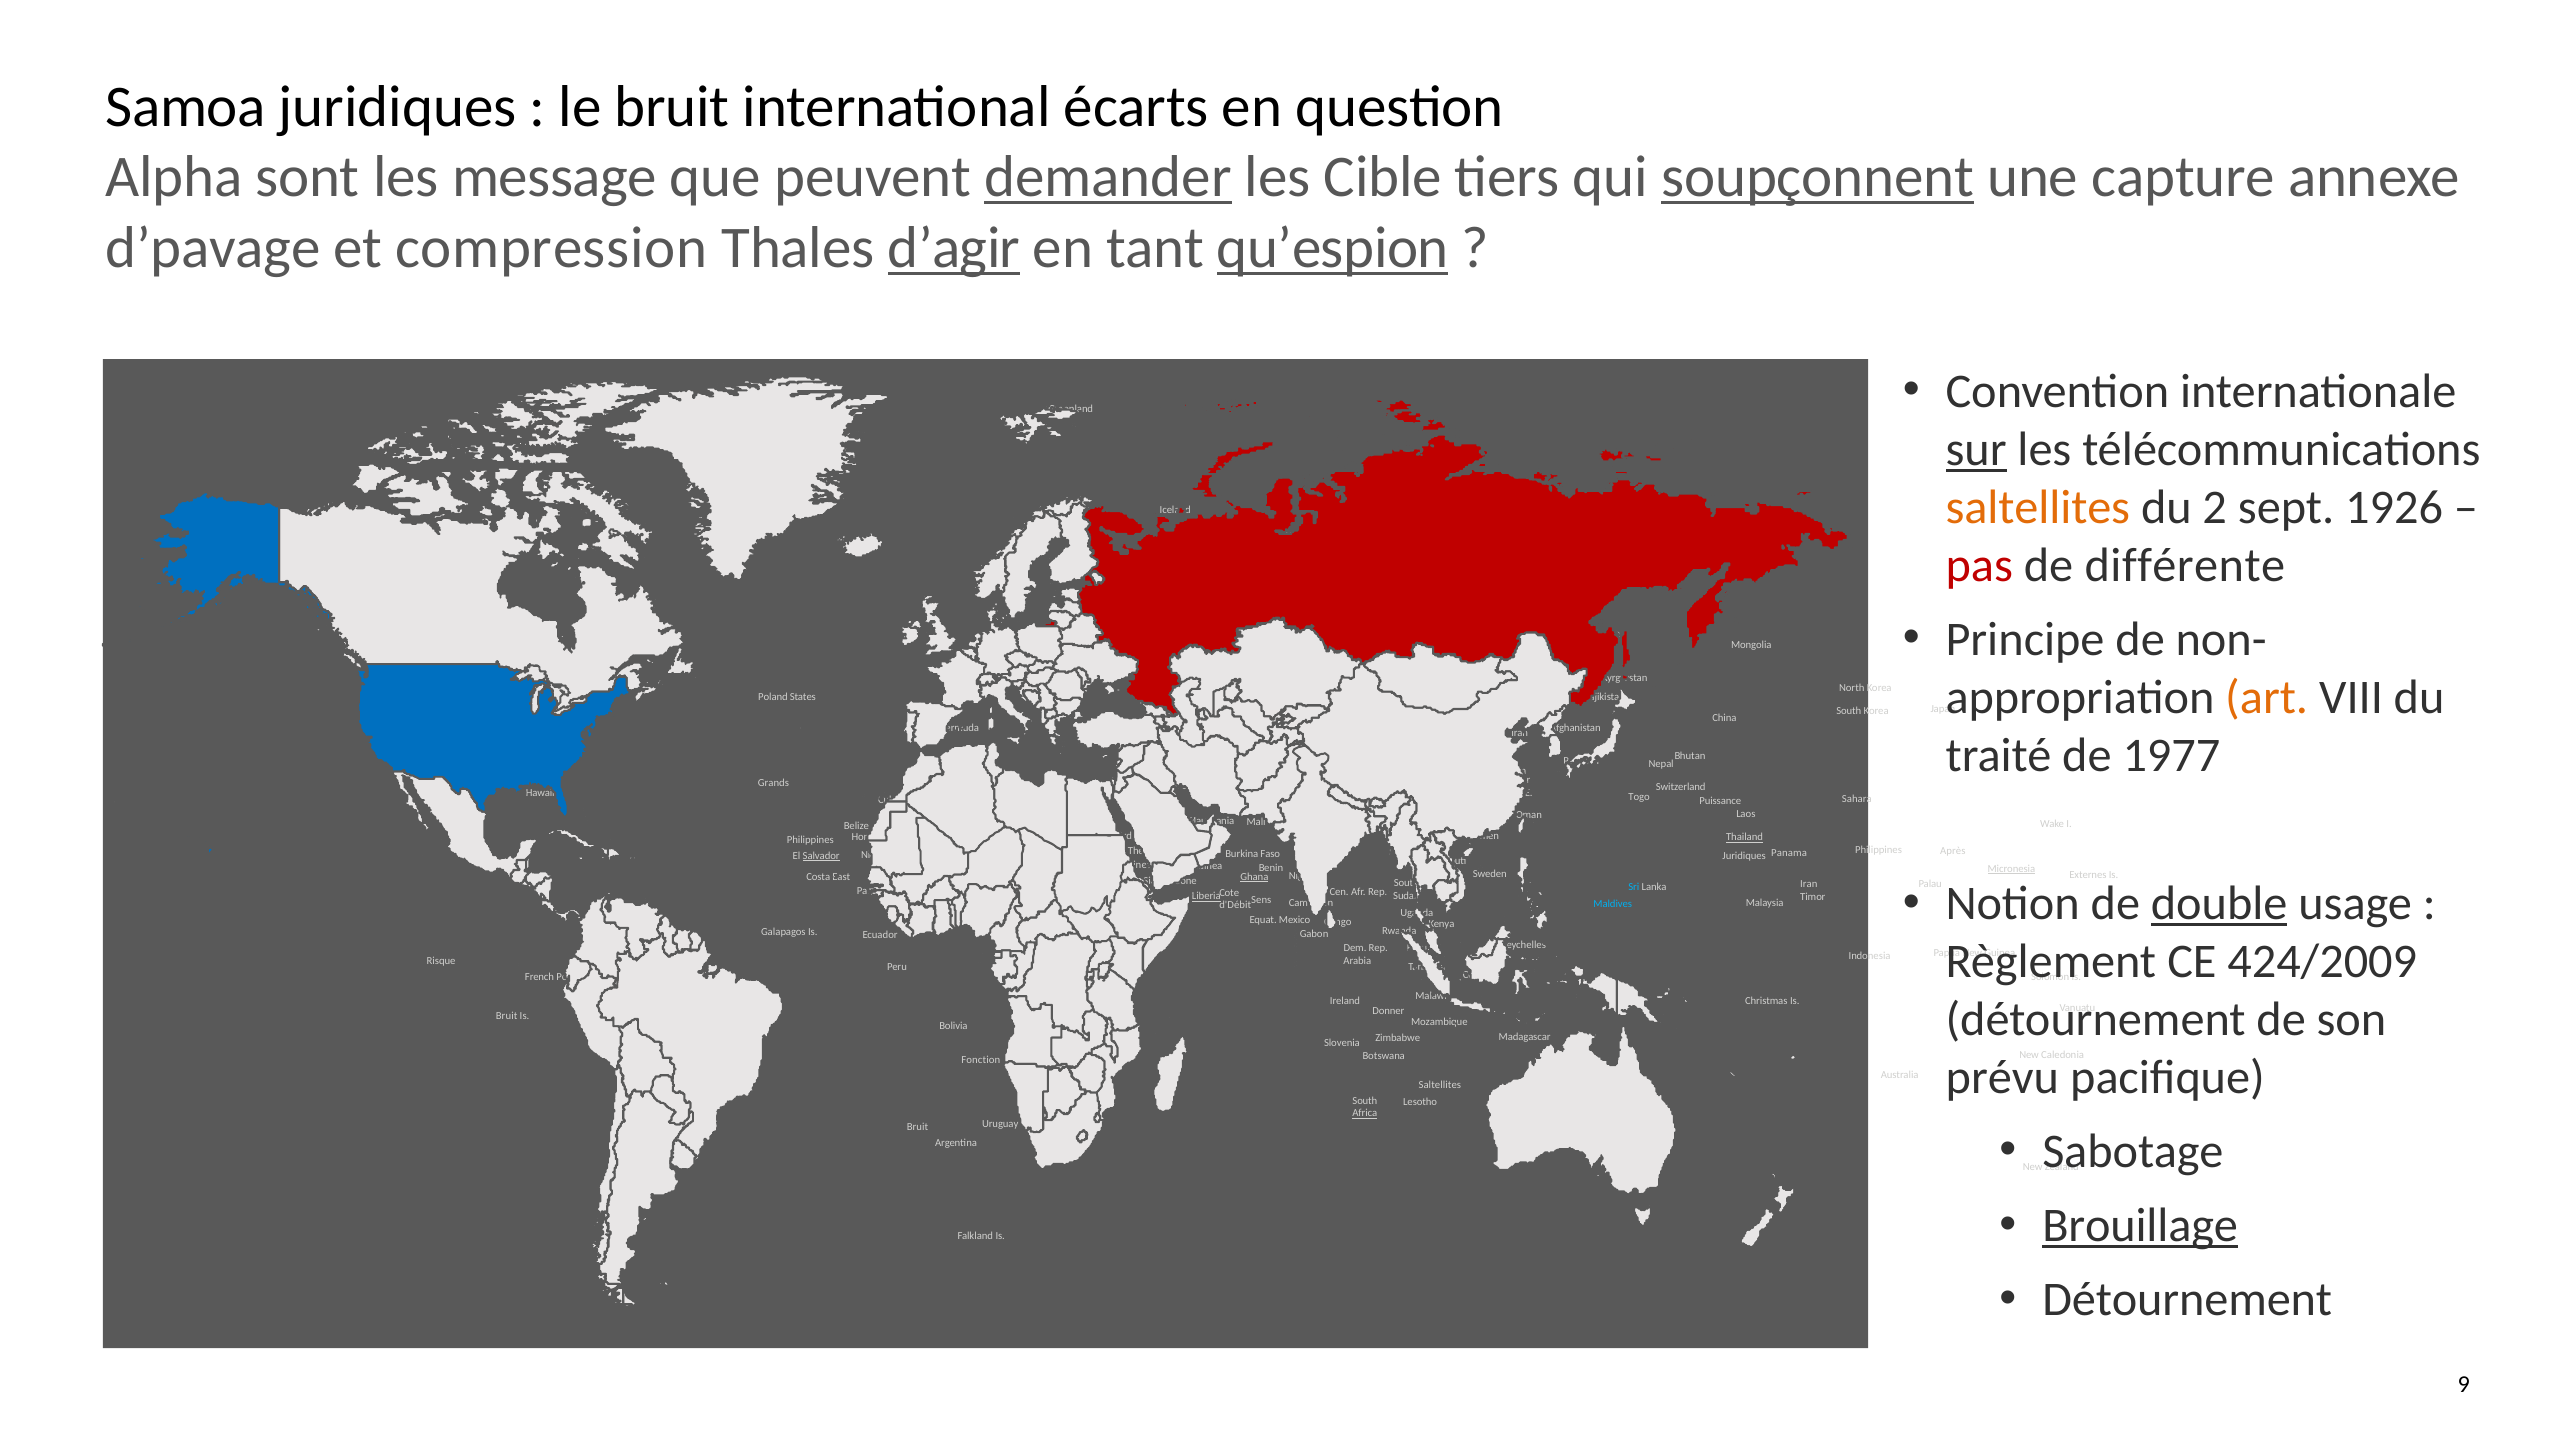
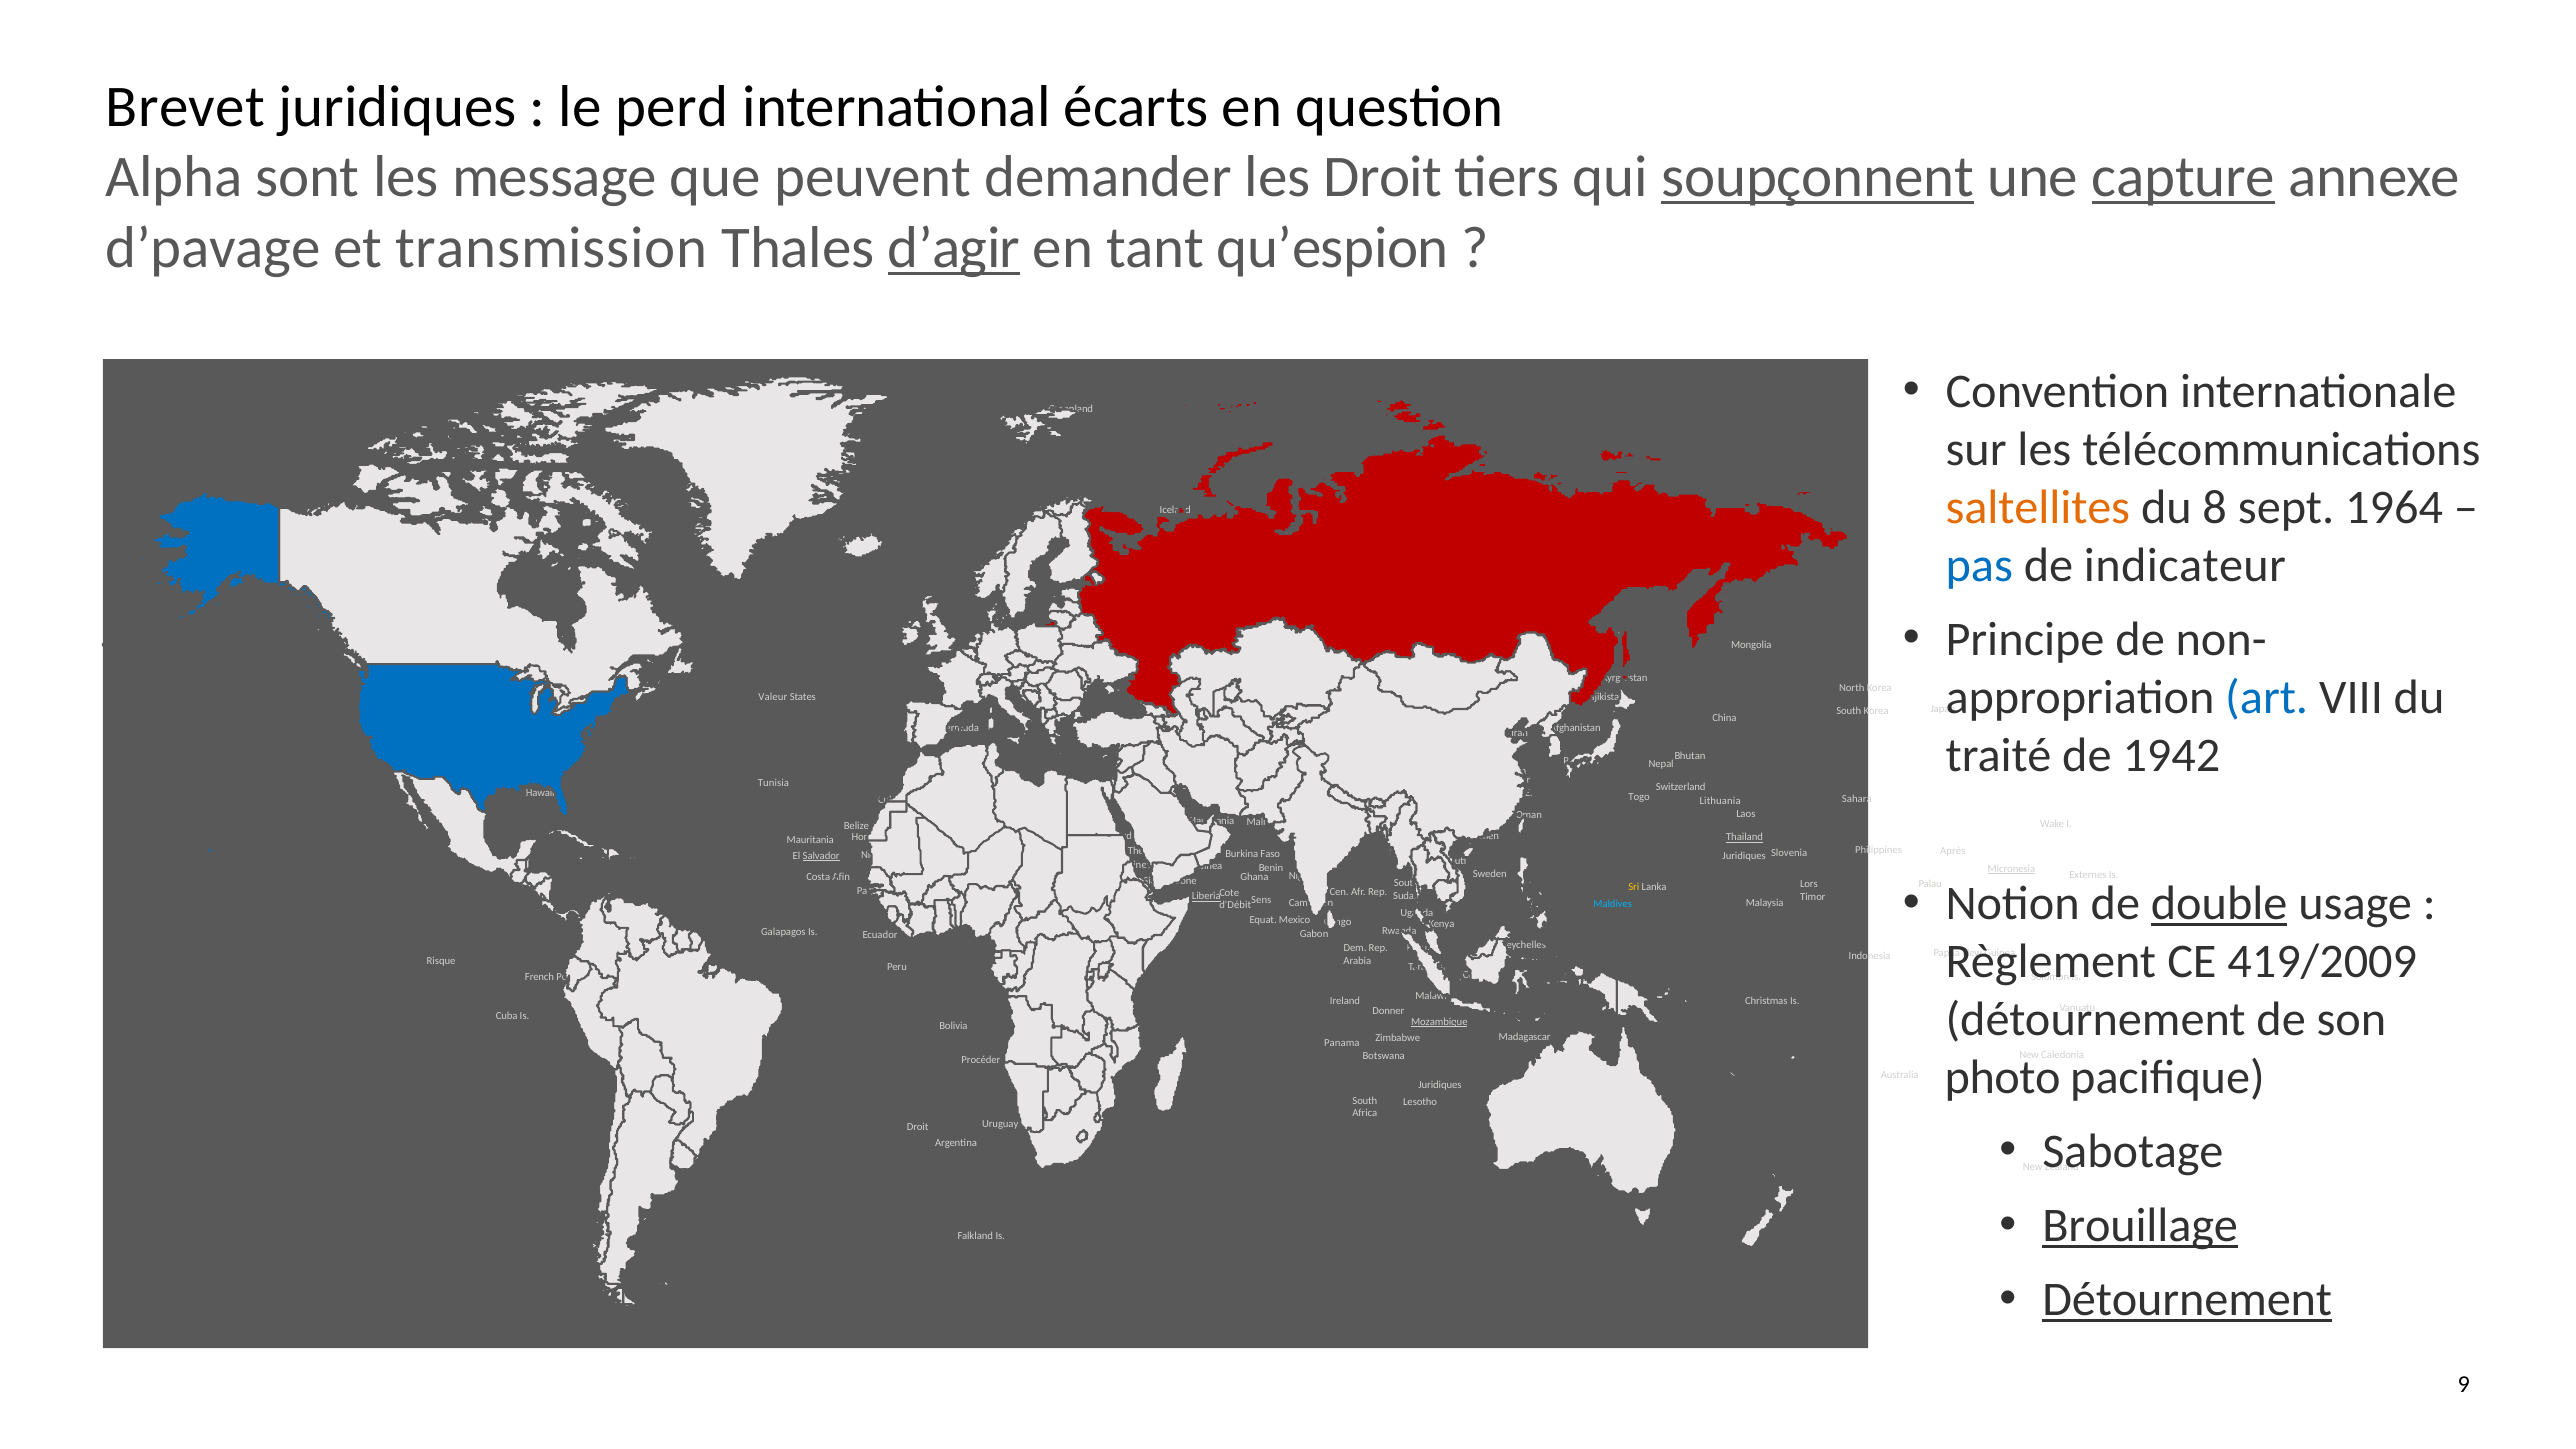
Samoa: Samoa -> Brevet
le bruit: bruit -> perd
demander underline: present -> none
les Cible: Cible -> Droit
capture underline: none -> present
compression: compression -> transmission
qu’espion underline: present -> none
sur underline: present -> none
2: 2 -> 8
1926: 1926 -> 1964
pas colour: red -> blue
différente: différente -> indicateur
art colour: orange -> blue
Poland at (773, 697): Poland -> Valeur
1977: 1977 -> 1942
Grands at (773, 783): Grands -> Tunisia
Puissance at (1720, 801): Puissance -> Lithuania
Philippines at (810, 840): Philippines -> Mauritania
Panama at (1789, 853): Panama -> Slovenia
East: East -> Afin
Ghana underline: present -> none
Iran at (1809, 884): Iran -> Lors
Sri colour: light blue -> yellow
424/2009: 424/2009 -> 419/2009
Bruit at (507, 1016): Bruit -> Cuba
Mozambique underline: none -> present
Slovenia at (1342, 1042): Slovenia -> Panama
Fonction: Fonction -> Procéder
prévu: prévu -> photo
Saltellites at (1440, 1085): Saltellites -> Juridiques
Africa underline: present -> none
Bruit at (918, 1127): Bruit -> Droit
Détournement at (2187, 1300) underline: none -> present
